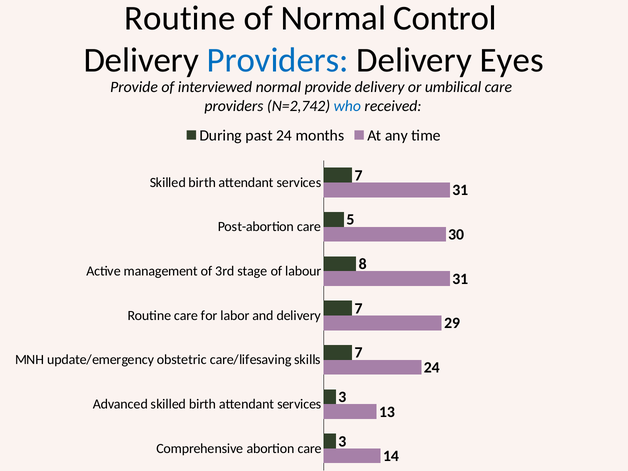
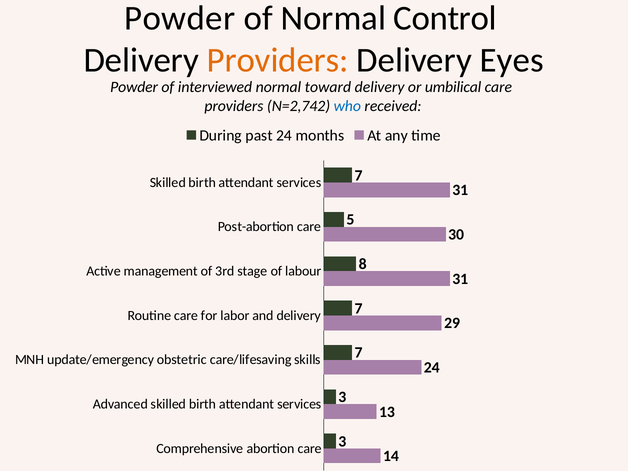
Routine at (180, 18): Routine -> Powder
Providers at (278, 60) colour: blue -> orange
Provide at (134, 87): Provide -> Powder
normal provide: provide -> toward
